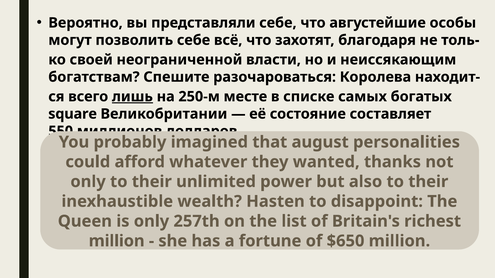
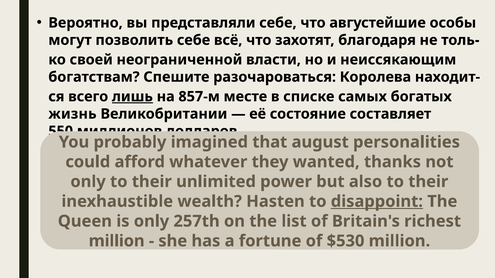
250‑м: 250‑м -> 857‑м
square: square -> жизнь
disappoint underline: none -> present
$650: $650 -> $530
